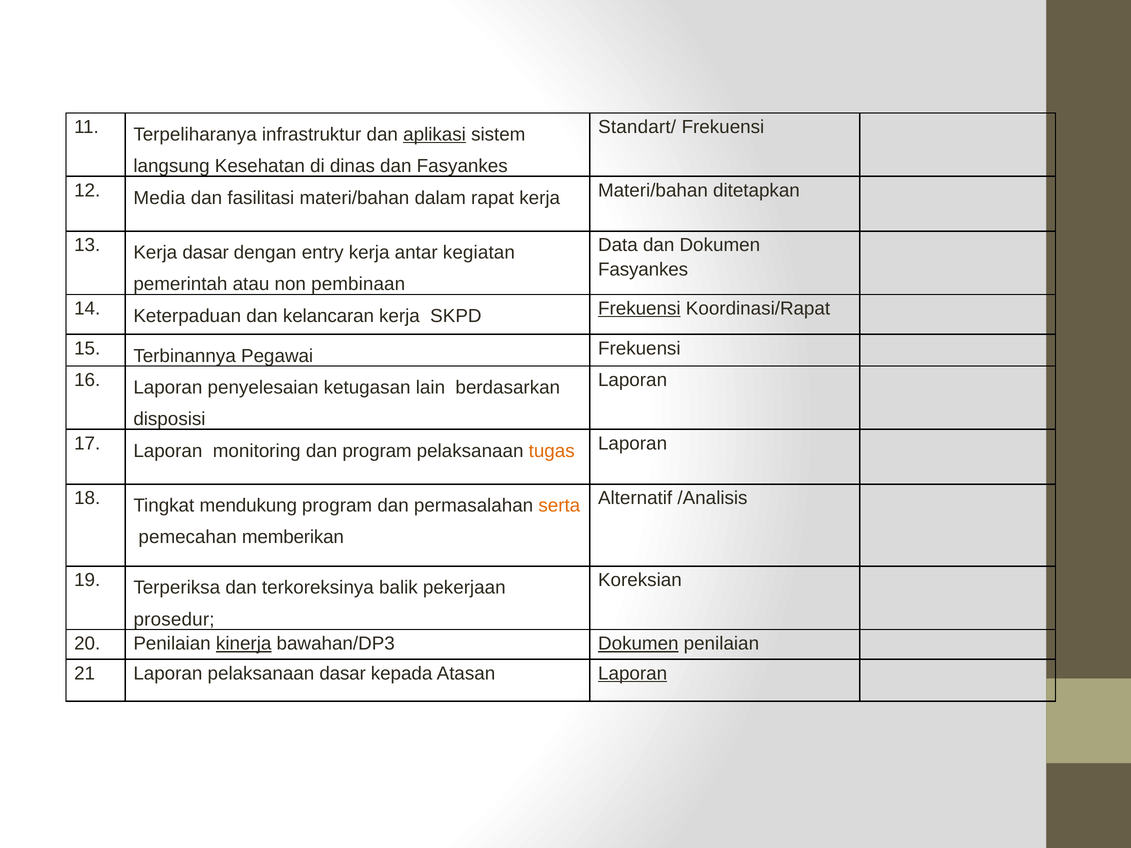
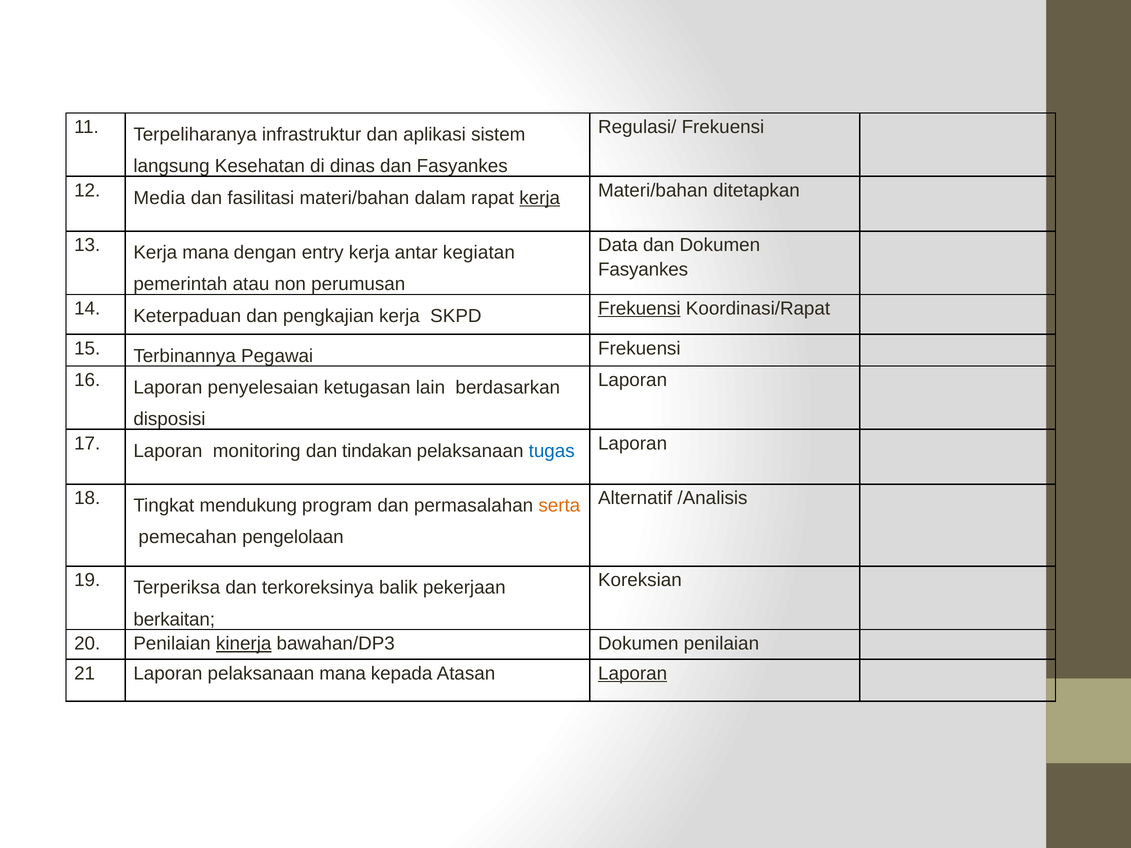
aplikasi underline: present -> none
Standart/: Standart/ -> Regulasi/
kerja at (540, 198) underline: none -> present
Kerja dasar: dasar -> mana
pembinaan: pembinaan -> perumusan
kelancaran: kelancaran -> pengkajian
dan program: program -> tindakan
tugas colour: orange -> blue
memberikan: memberikan -> pengelolaan
prosedur: prosedur -> berkaitan
Dokumen at (638, 644) underline: present -> none
pelaksanaan dasar: dasar -> mana
